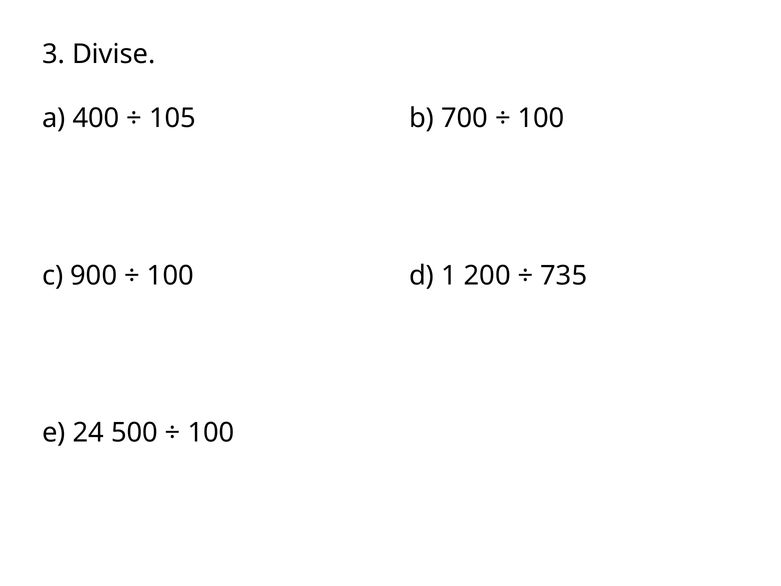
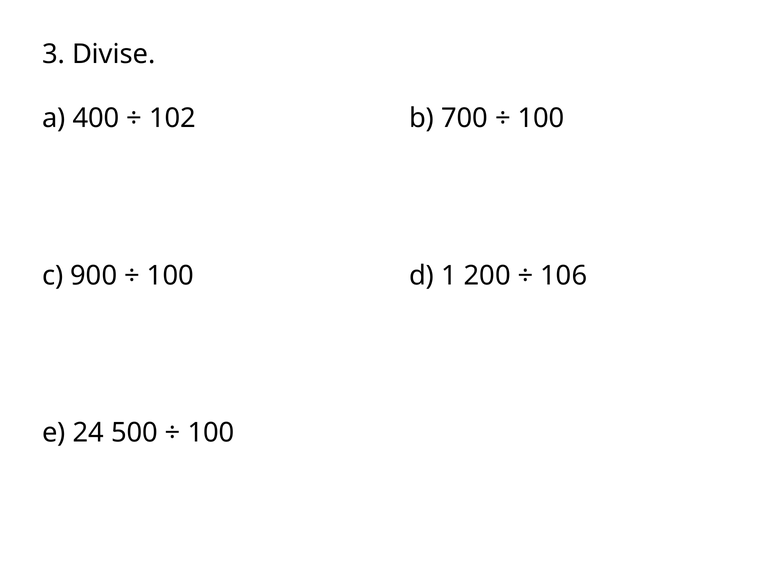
105: 105 -> 102
735: 735 -> 106
